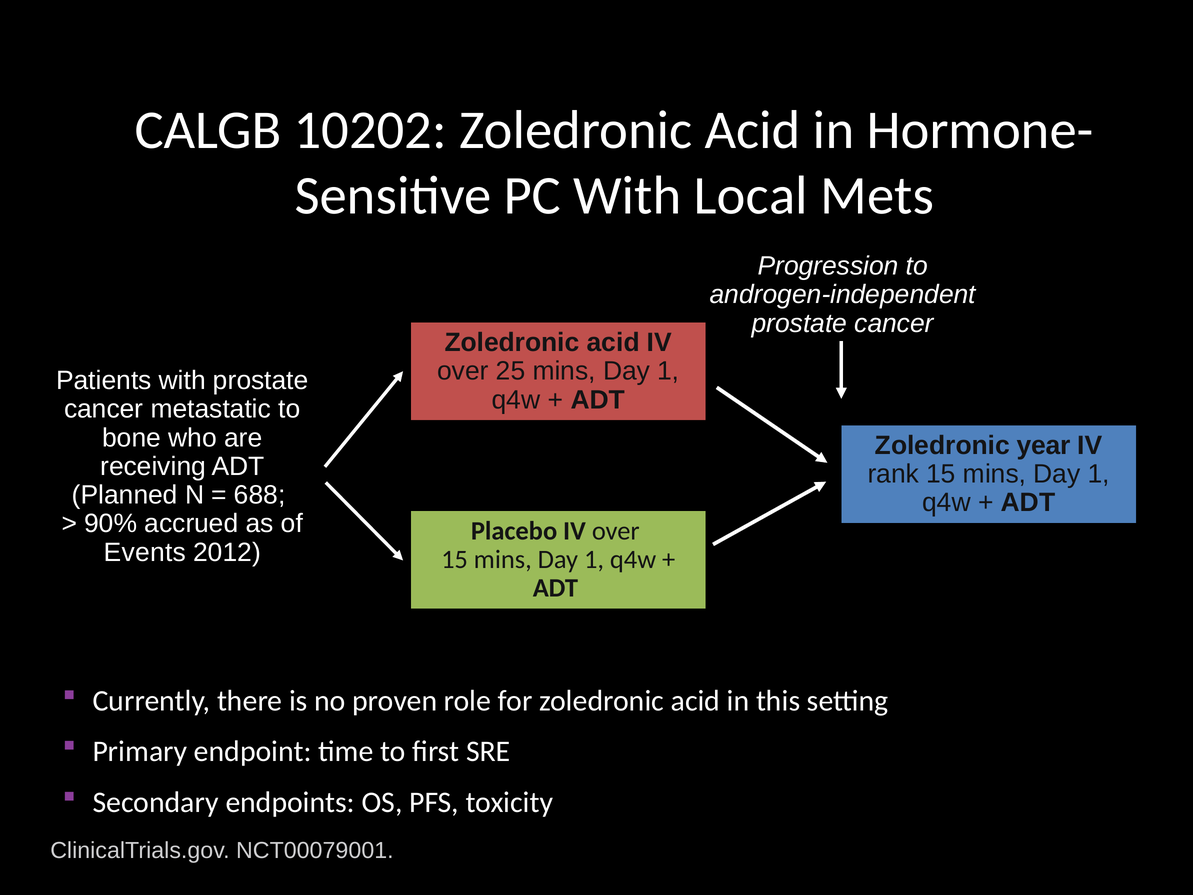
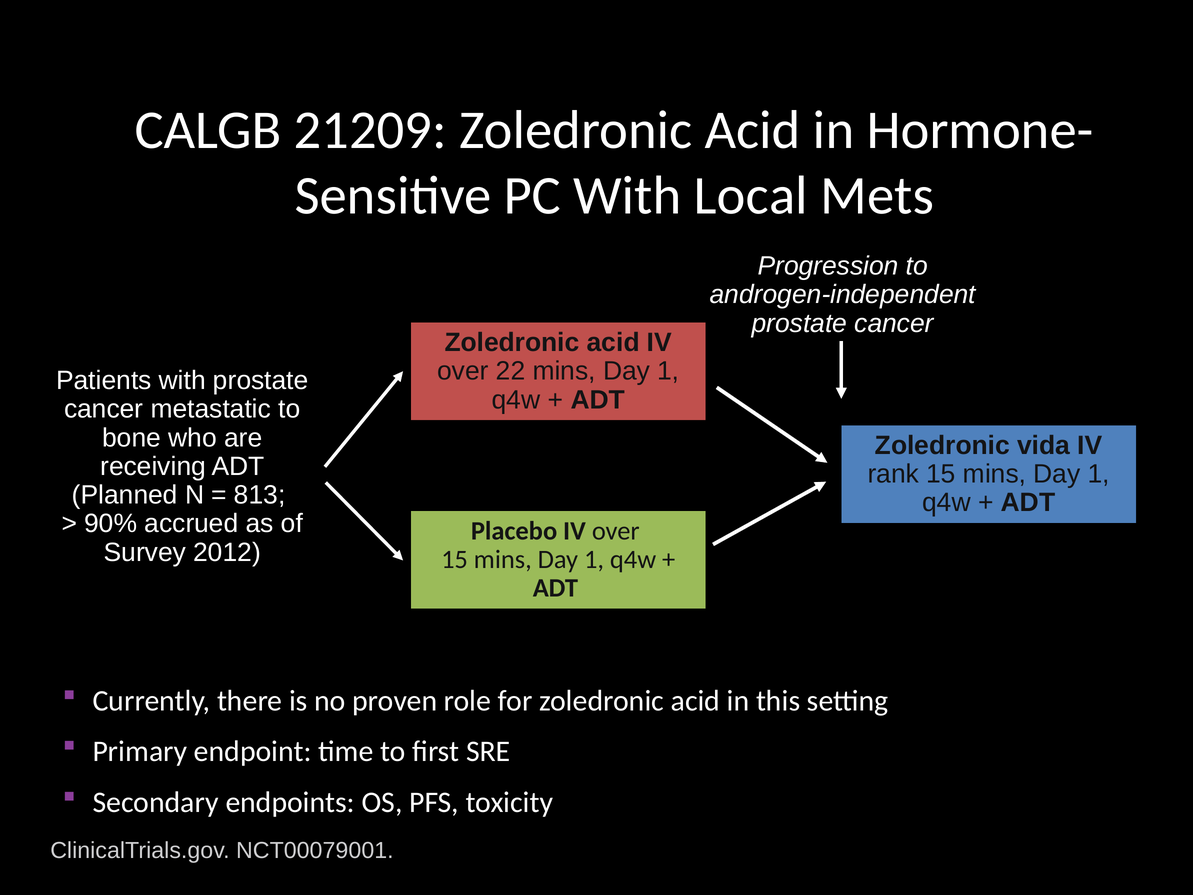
10202: 10202 -> 21209
25: 25 -> 22
year: year -> vida
688: 688 -> 813
Events: Events -> Survey
